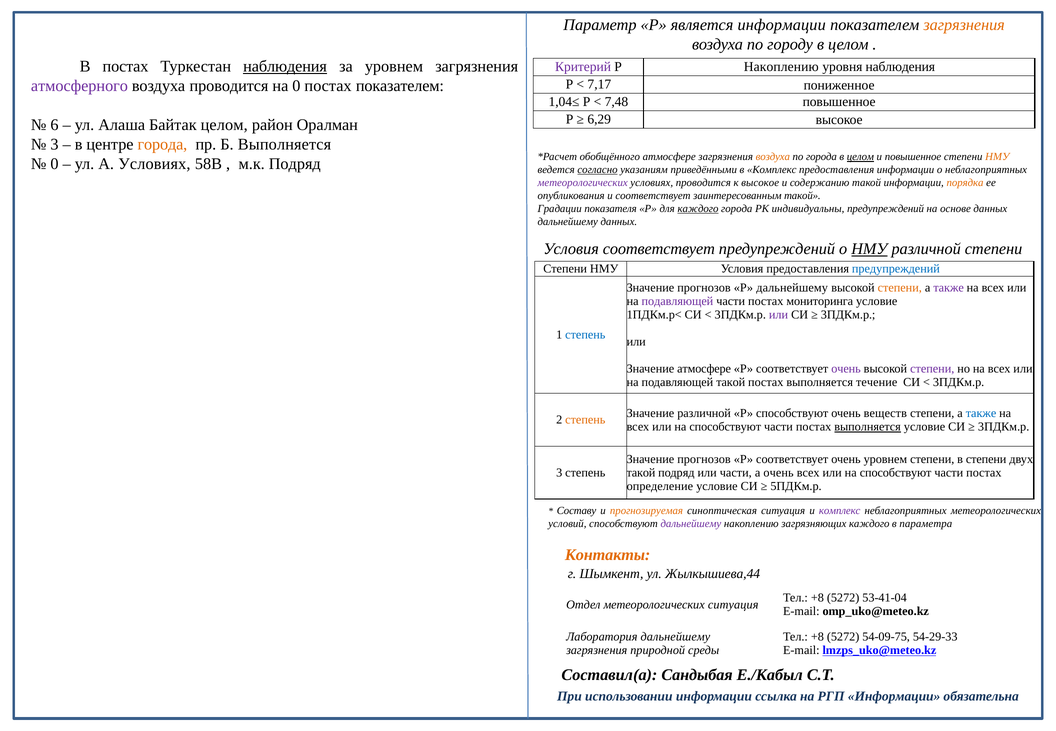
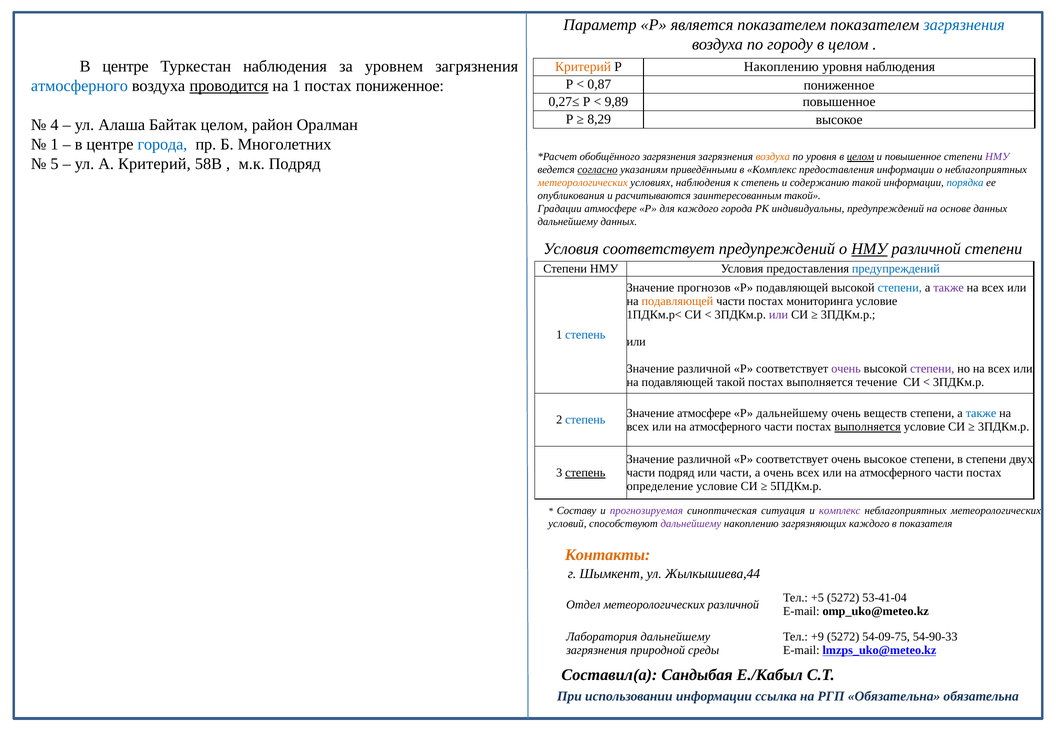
является информации: информации -> показателем
загрязнения at (964, 25) colour: orange -> blue
постах at (126, 66): постах -> центре
наблюдения at (285, 66) underline: present -> none
Критерий at (583, 67) colour: purple -> orange
7,17: 7,17 -> 0,87
атмосферного at (79, 86) colour: purple -> blue
проводится at (229, 86) underline: none -> present
на 0: 0 -> 1
постах показателем: показателем -> пониженное
1,04≤: 1,04≤ -> 0,27≤
7,48: 7,48 -> 9,89
6,29: 6,29 -> 8,29
6: 6 -> 4
3 at (55, 144): 3 -> 1
города at (162, 144) colour: orange -> blue
Б Выполняется: Выполняется -> Многолетних
обобщённого атмосфере: атмосфере -> загрязнения
по города: города -> уровня
НМУ at (997, 157) colour: orange -> purple
0 at (55, 164): 0 -> 5
А Условиях: Условиях -> Критерий
метеорологических at (583, 183) colour: purple -> orange
условиях проводится: проводится -> наблюдения
к высокое: высокое -> степень
порядка colour: orange -> blue
и соответствует: соответствует -> расчитываются
Градации показателя: показателя -> атмосфере
каждого at (698, 209) underline: present -> none
Р дальнейшему: дальнейшему -> подавляющей
степени at (900, 288) colour: orange -> blue
подавляющей at (677, 301) colour: purple -> orange
атмосфере at (704, 369): атмосфере -> различной
Значение различной: различной -> атмосфере
Р способствуют: способствуют -> дальнейшему
степень at (585, 420) colour: orange -> blue
способствуют at (725, 427): способствуют -> атмосферного
прогнозов at (704, 459): прогнозов -> различной
очень уровнем: уровнем -> высокое
степень at (585, 473) underline: none -> present
такой at (641, 473): такой -> части
способствуют at (896, 473): способствуют -> атмосферного
прогнозируемая colour: orange -> purple
параметра: параметра -> показателя
+8 at (817, 598): +8 -> +5
метеорологических ситуация: ситуация -> различной
+8 at (817, 637): +8 -> +9
54-29-33: 54-29-33 -> 54-90-33
РГП Информации: Информации -> Обязательна
